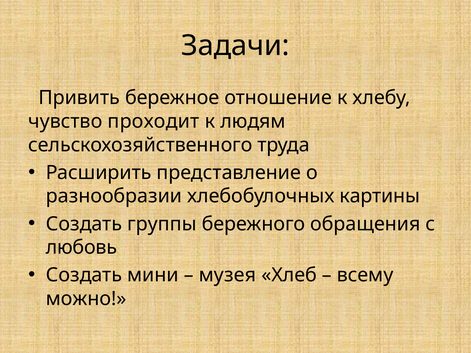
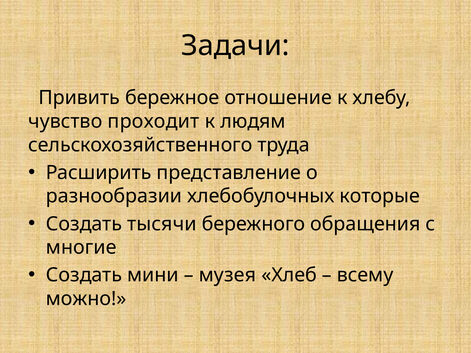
картины: картины -> которые
группы: группы -> тысячи
любовь: любовь -> многие
